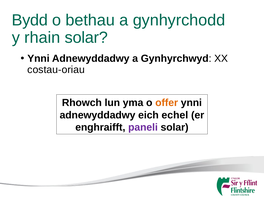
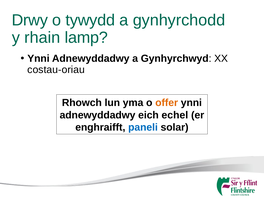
Bydd: Bydd -> Drwy
bethau: bethau -> tywydd
rhain solar: solar -> lamp
paneli colour: purple -> blue
